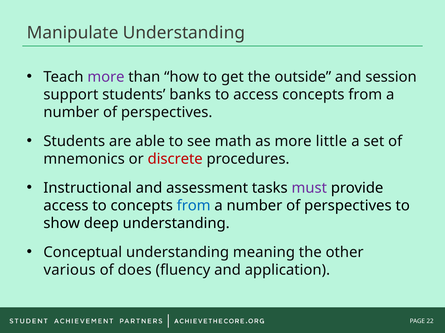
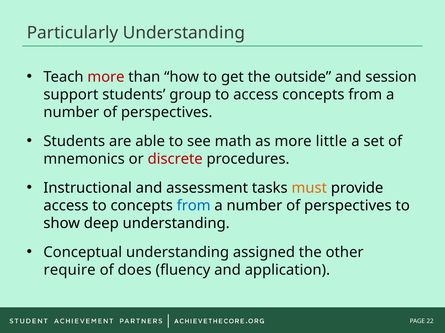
Manipulate: Manipulate -> Particularly
more at (106, 77) colour: purple -> red
banks: banks -> group
must colour: purple -> orange
meaning: meaning -> assigned
various: various -> require
